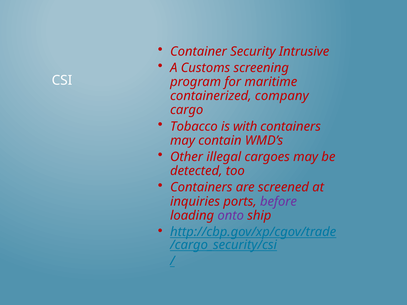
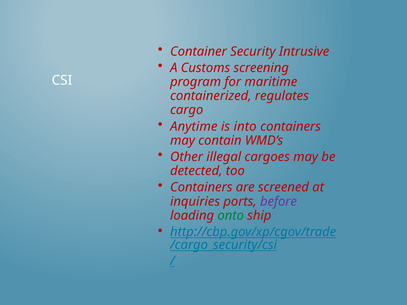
company: company -> regulates
Tobacco: Tobacco -> Anytime
with: with -> into
onto colour: purple -> green
